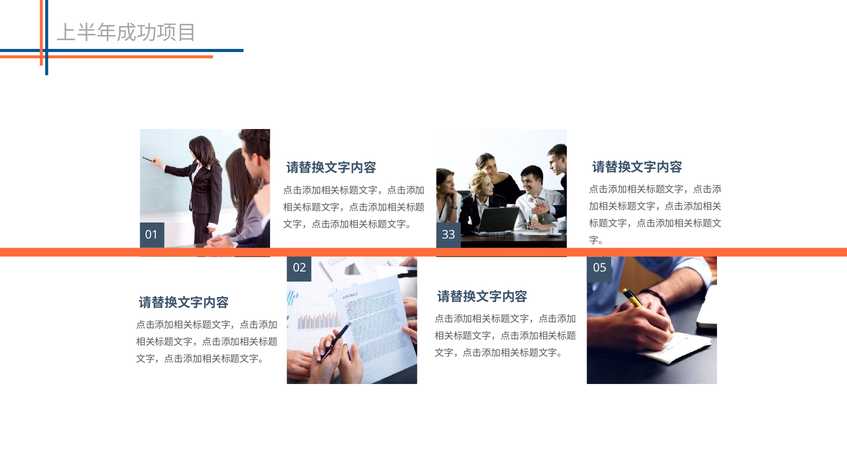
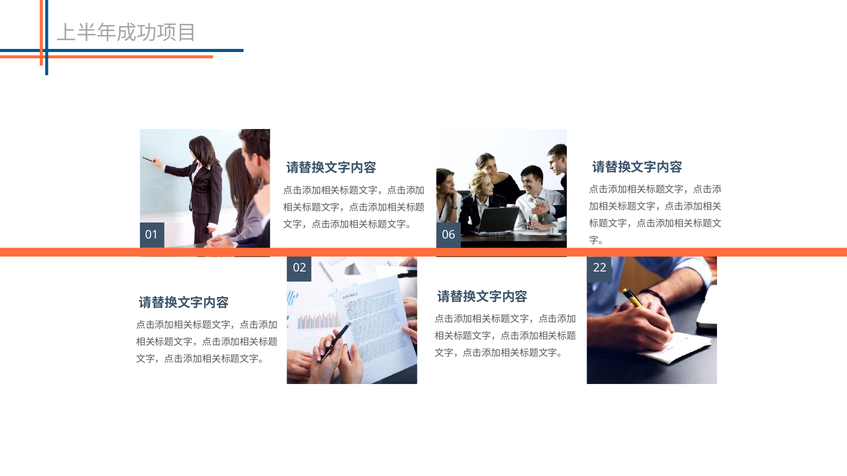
33: 33 -> 06
05: 05 -> 22
